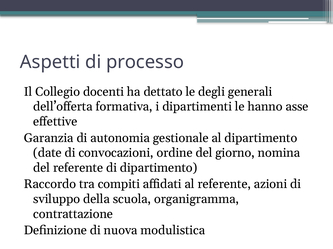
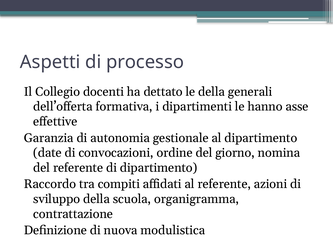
le degli: degli -> della
